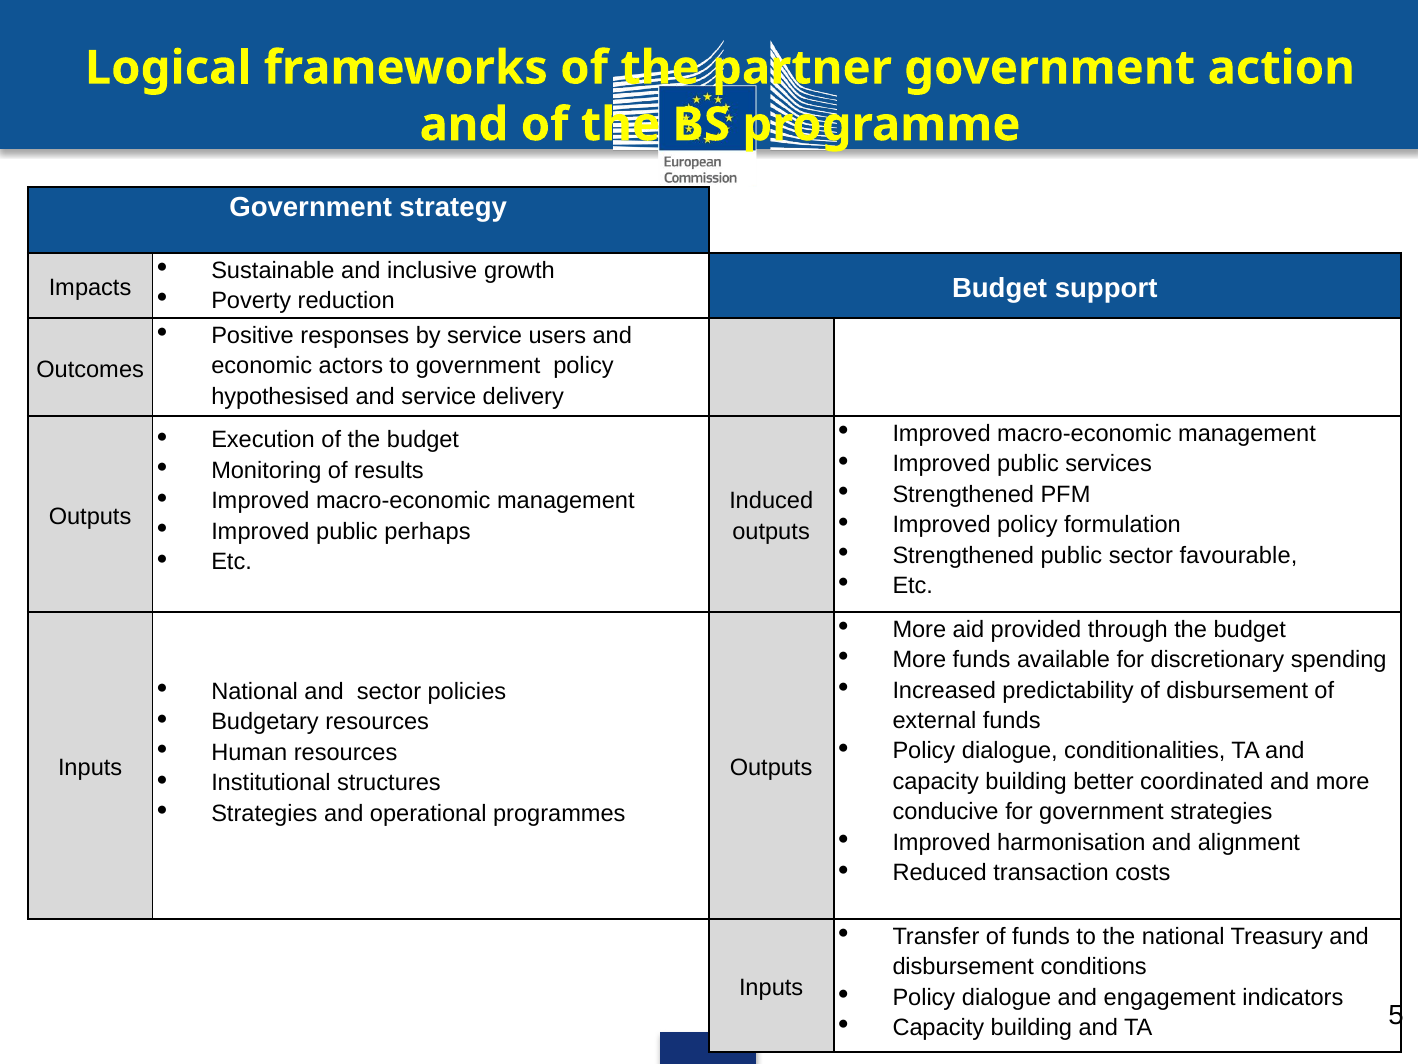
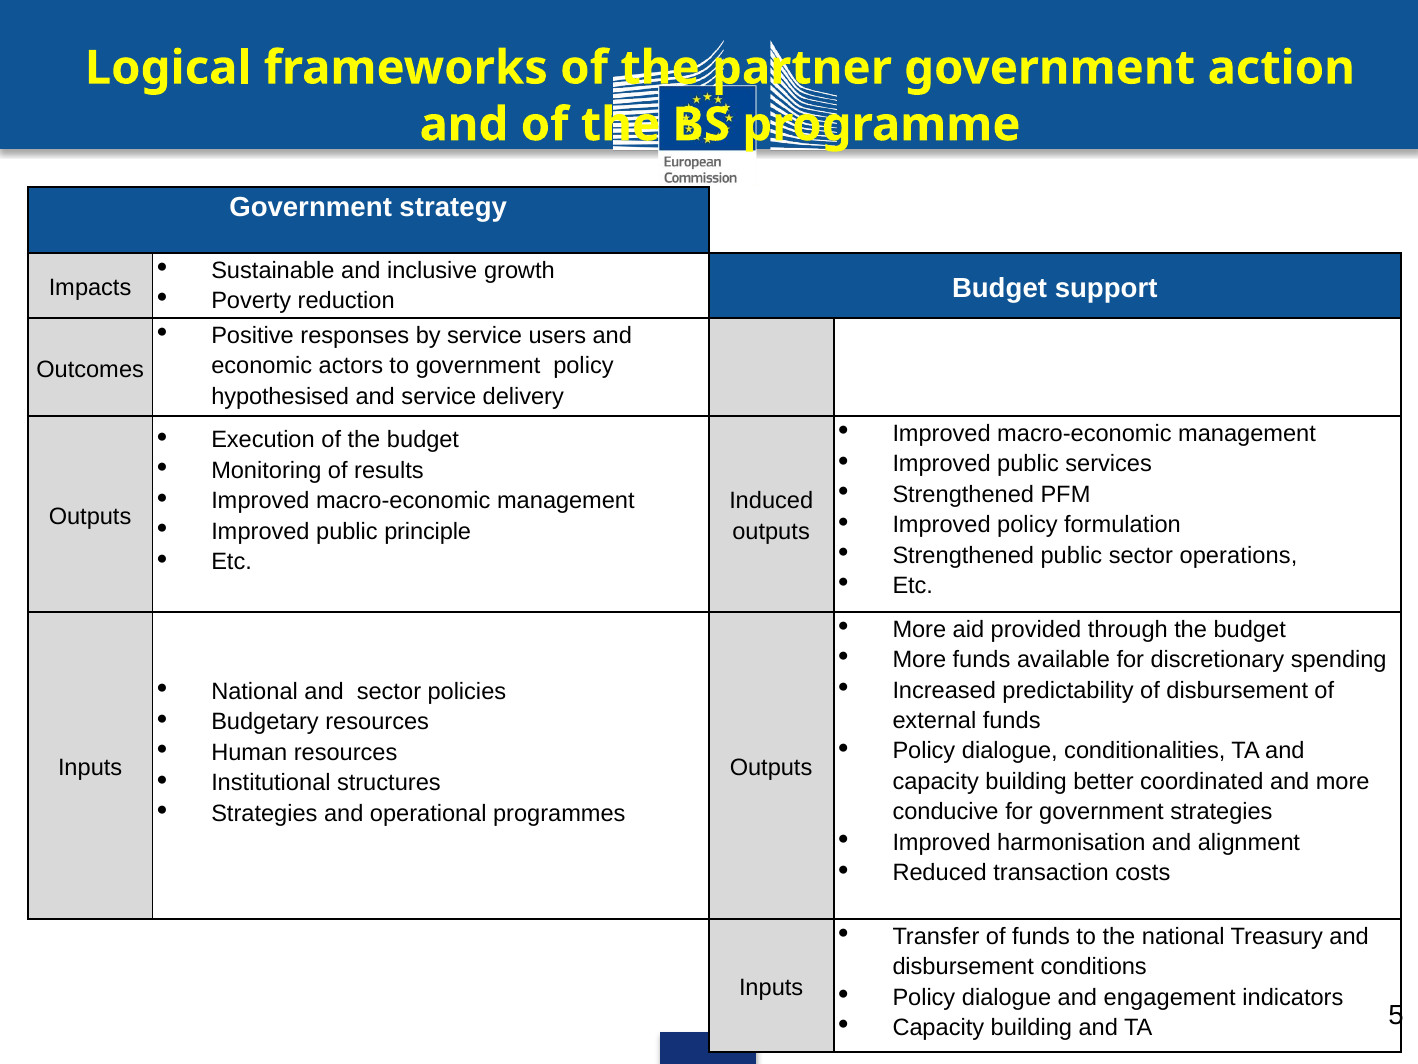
perhaps: perhaps -> principle
favourable: favourable -> operations
